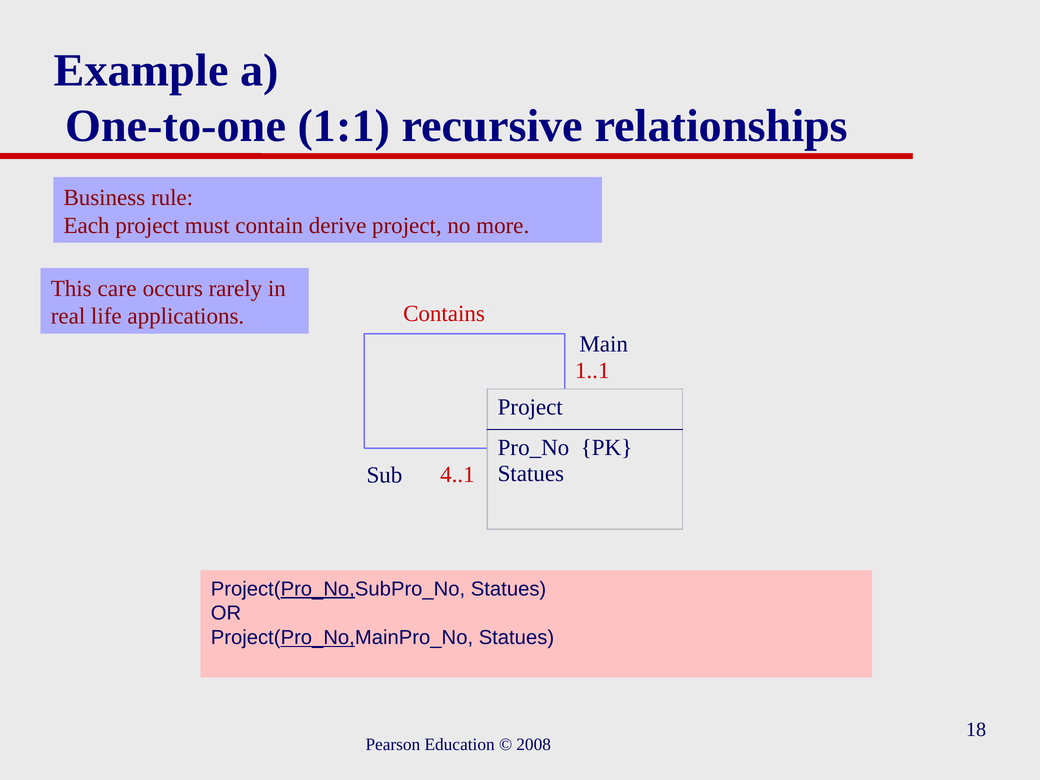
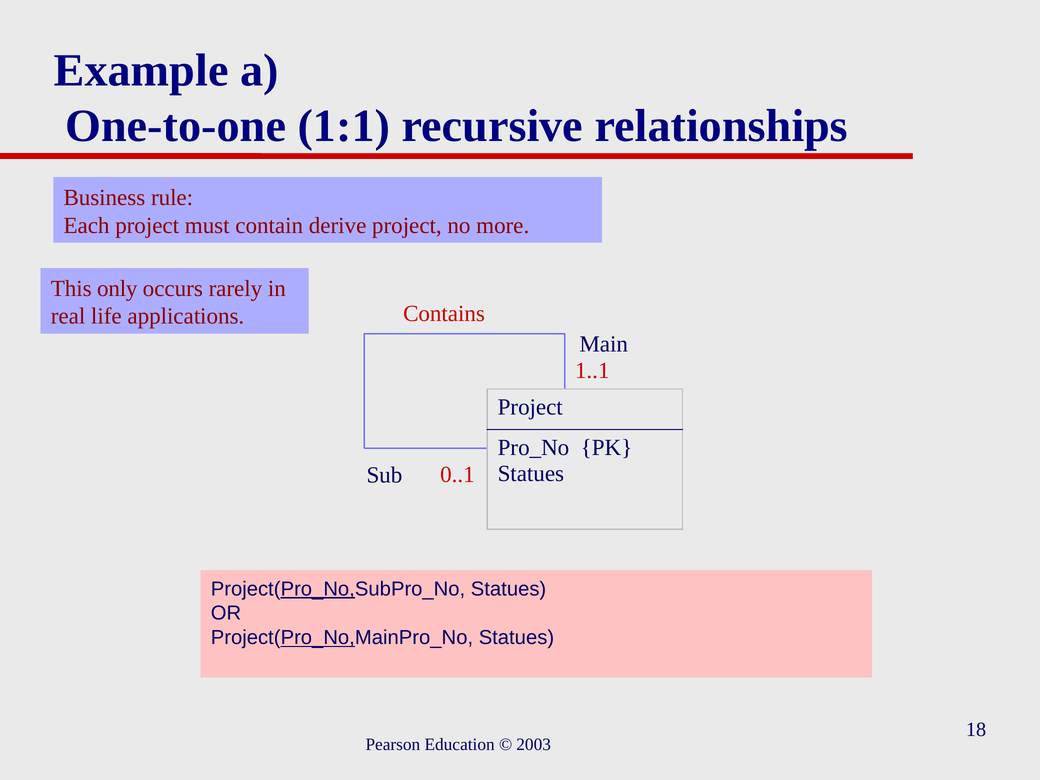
care: care -> only
4..1: 4..1 -> 0..1
2008: 2008 -> 2003
